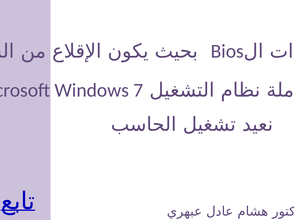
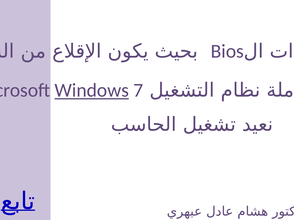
Windows underline: none -> present
